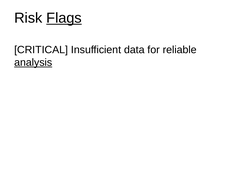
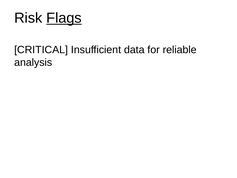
analysis underline: present -> none
